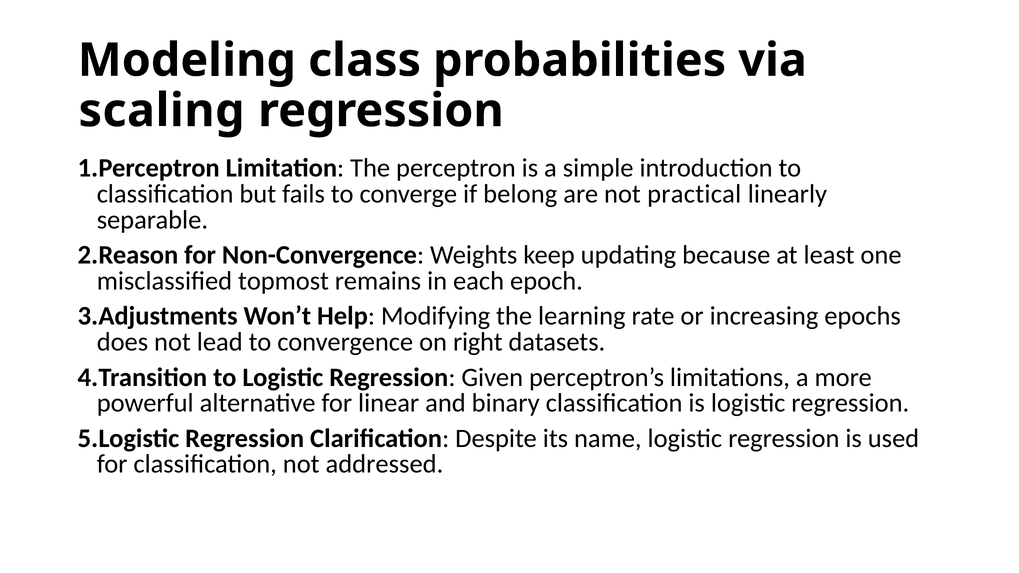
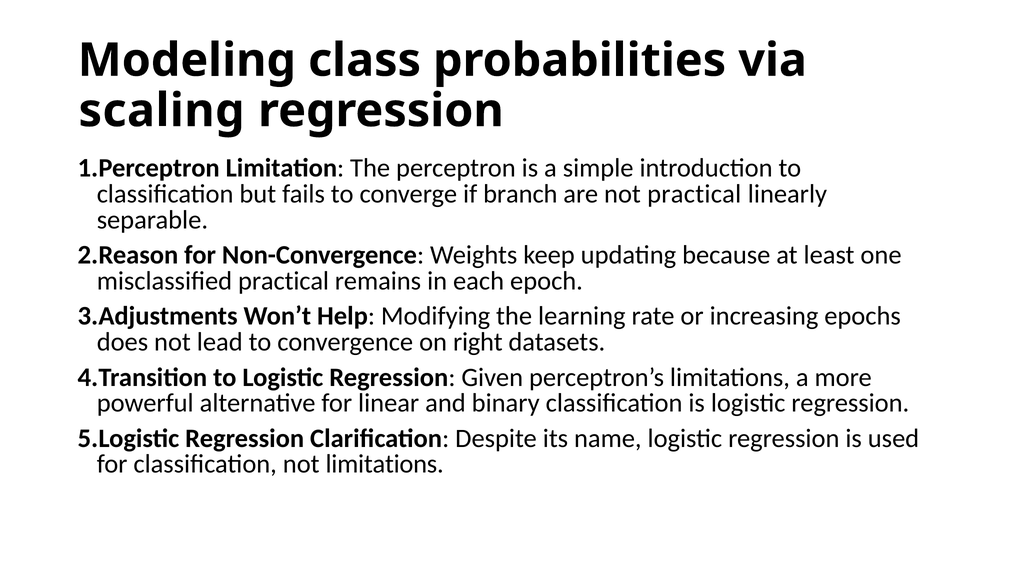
belong: belong -> branch
misclassified topmost: topmost -> practical
not addressed: addressed -> limitations
